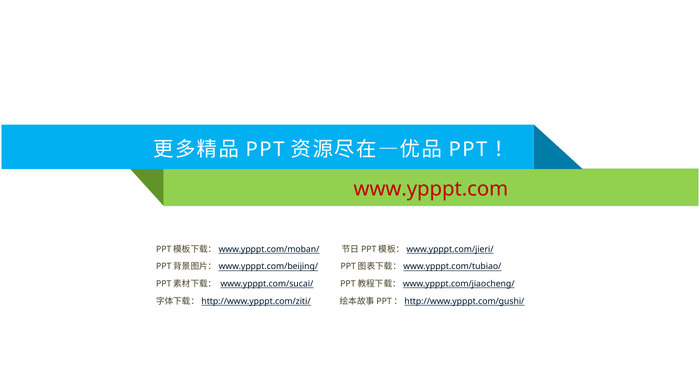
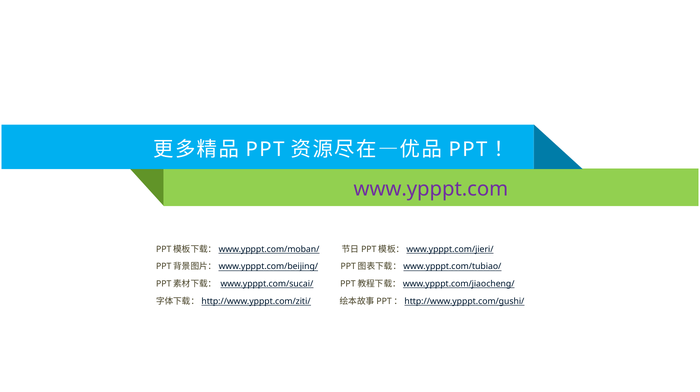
www.ypppt.com colour: red -> purple
